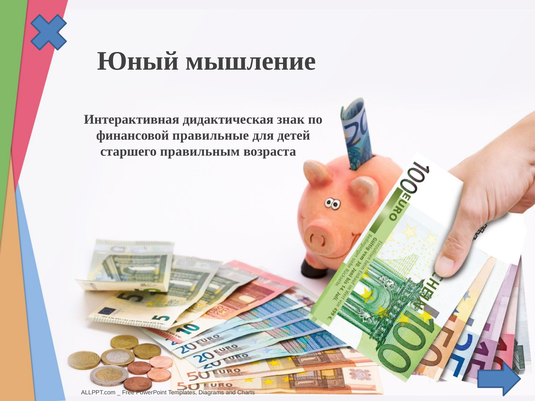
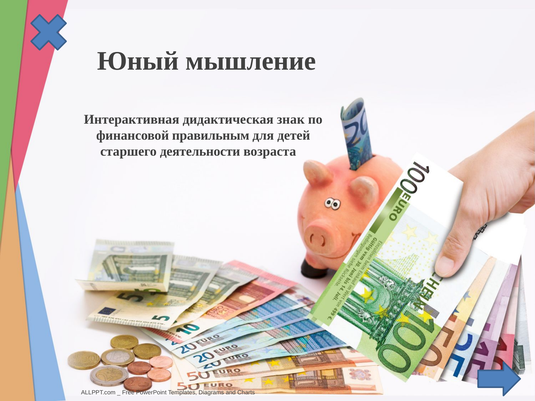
правильные: правильные -> правильным
правильным: правильным -> деятельности
